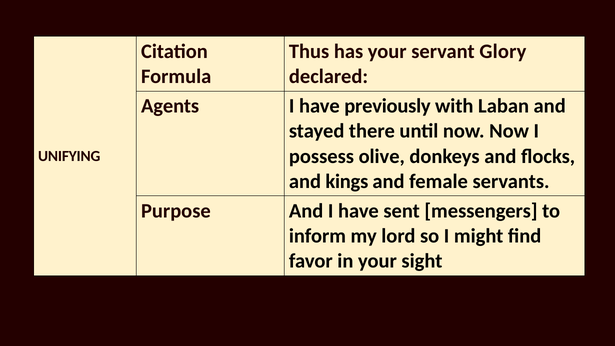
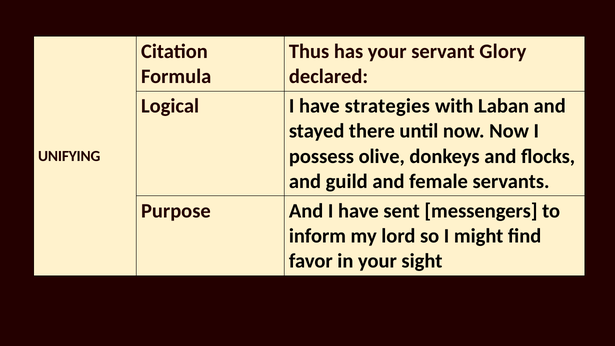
Agents: Agents -> Logical
previously: previously -> strategies
kings: kings -> guild
